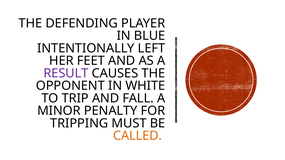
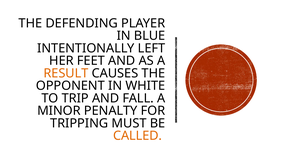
RESULT colour: purple -> orange
